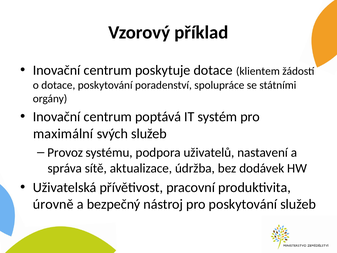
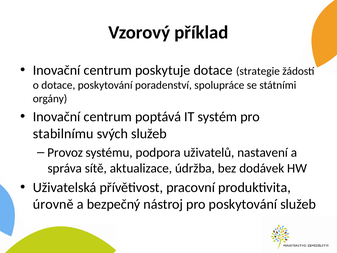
klientem: klientem -> strategie
maximální: maximální -> stabilnímu
